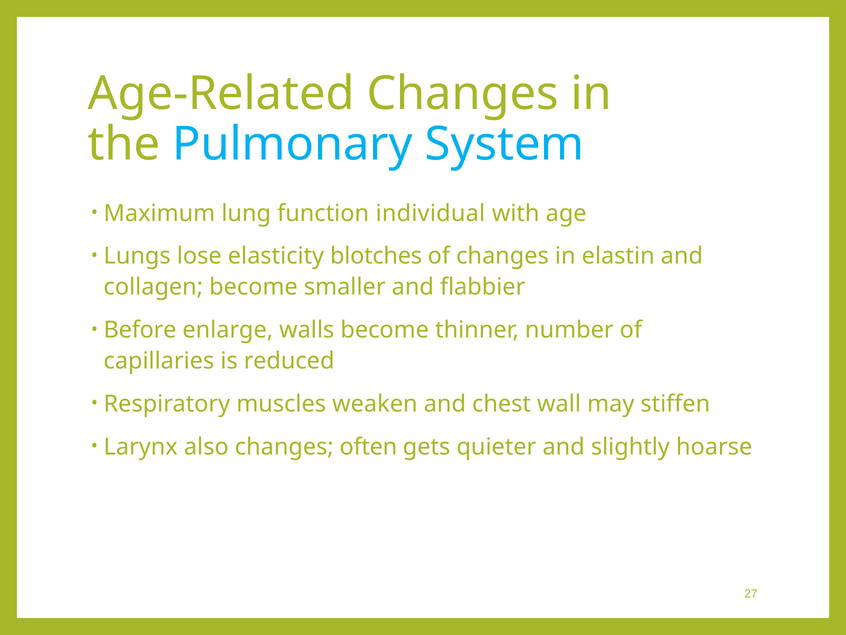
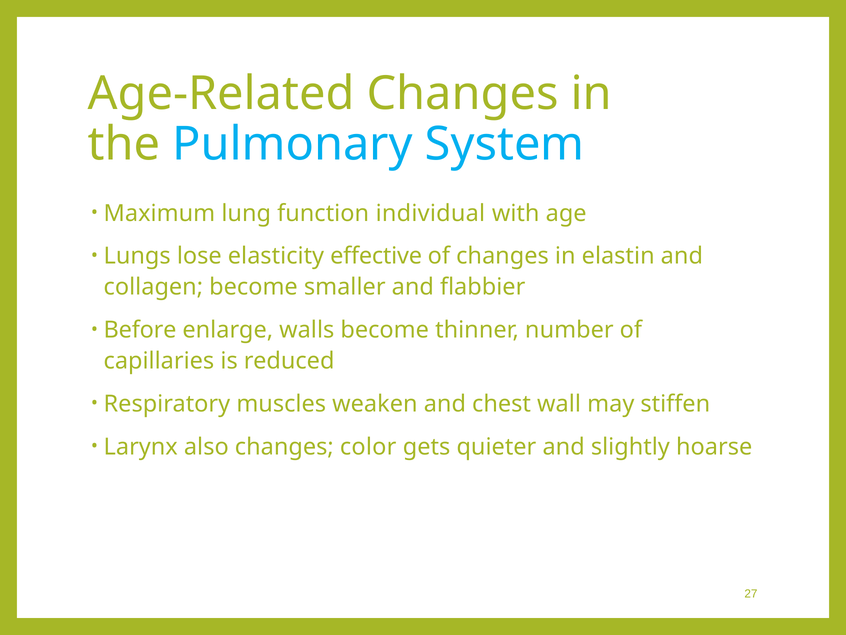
blotches: blotches -> effective
often: often -> color
